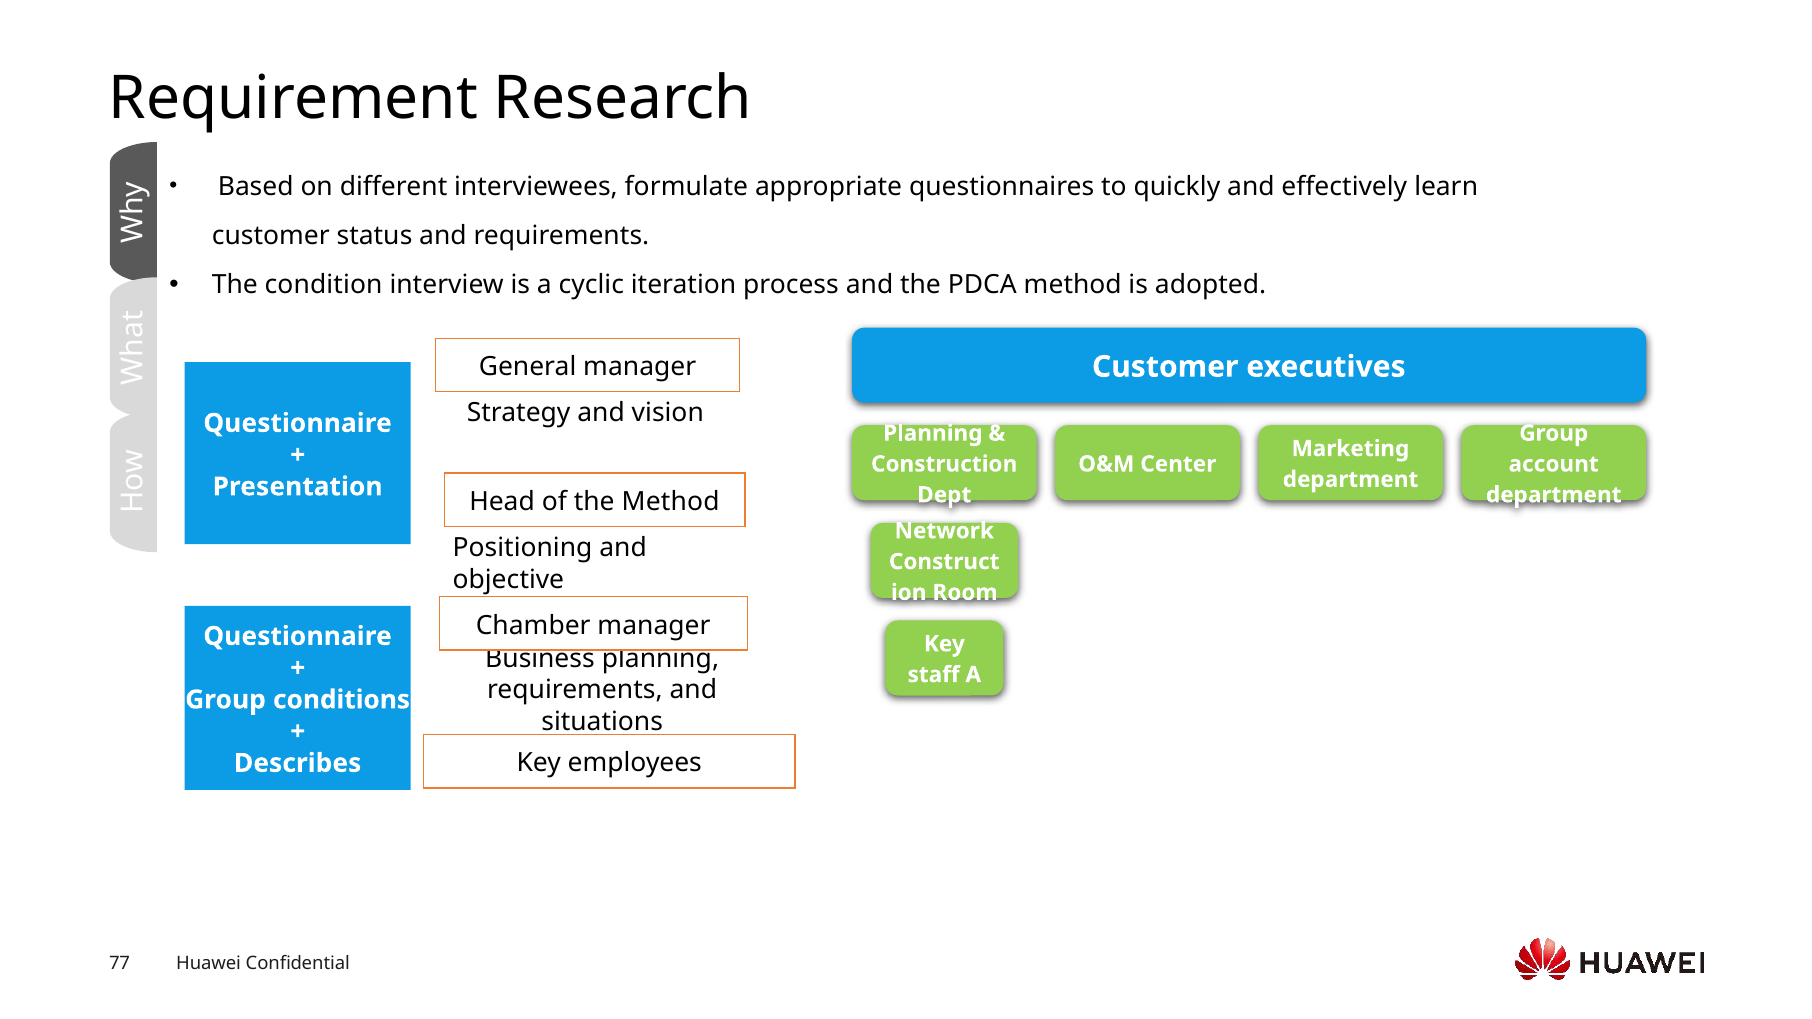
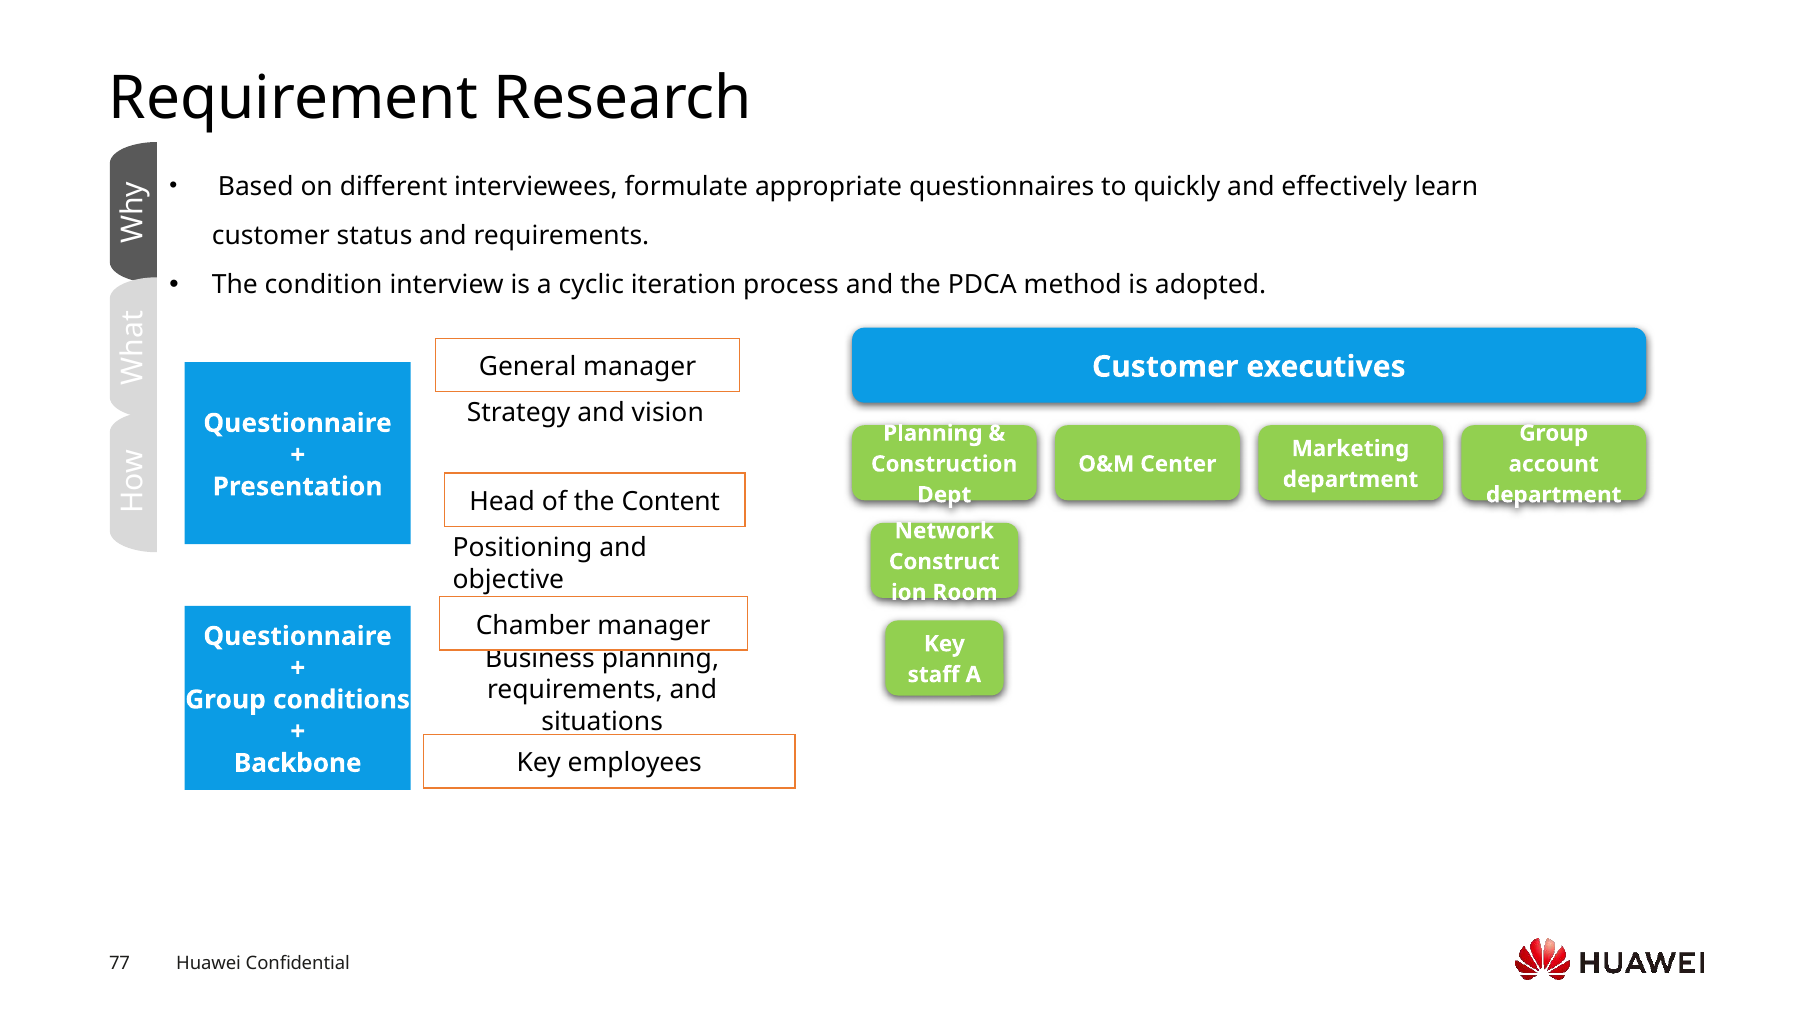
the Method: Method -> Content
Describes: Describes -> Backbone
